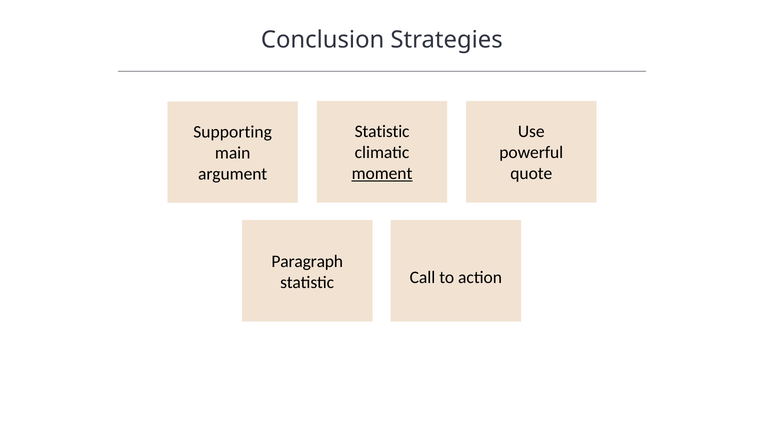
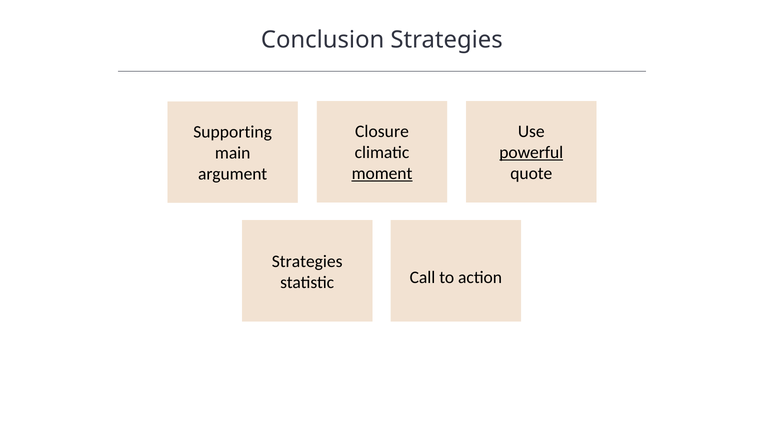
Statistic at (382, 132): Statistic -> Closure
powerful underline: none -> present
Paragraph at (307, 262): Paragraph -> Strategies
